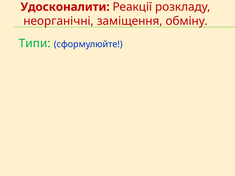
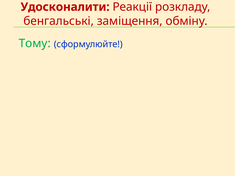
неорганічні: неорганічні -> бенгальські
Типи: Типи -> Тому
